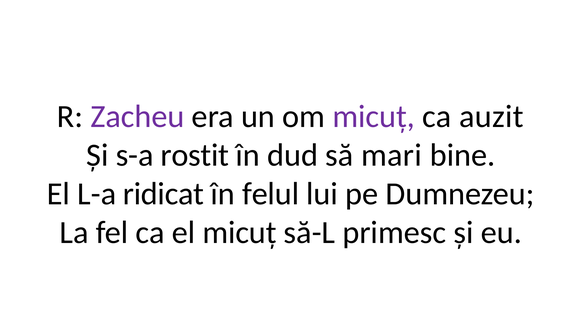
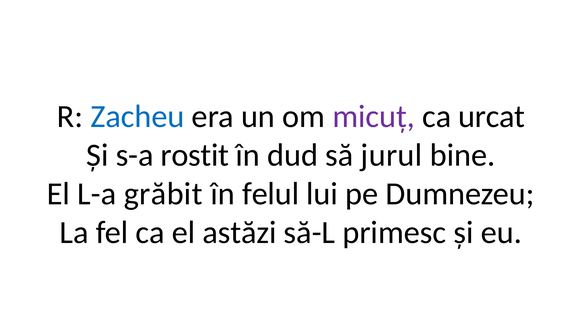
Zacheu colour: purple -> blue
auzit: auzit -> urcat
mari: mari -> jurul
ridicat: ridicat -> grăbit
el micuț: micuț -> astăzi
